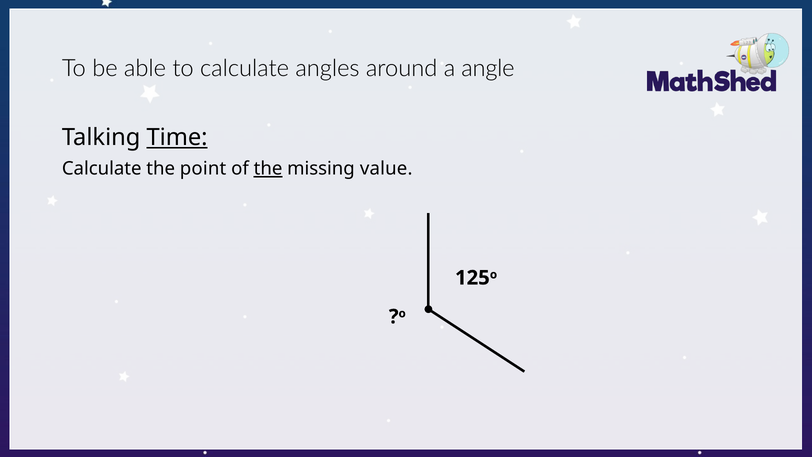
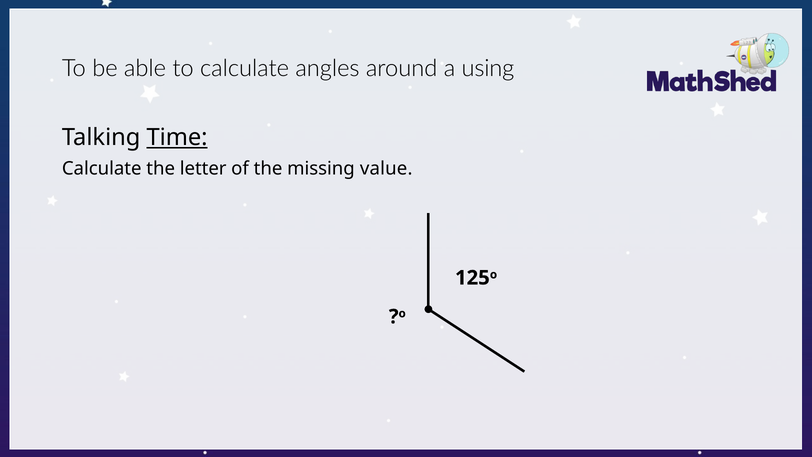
angle: angle -> using
point: point -> letter
the at (268, 169) underline: present -> none
